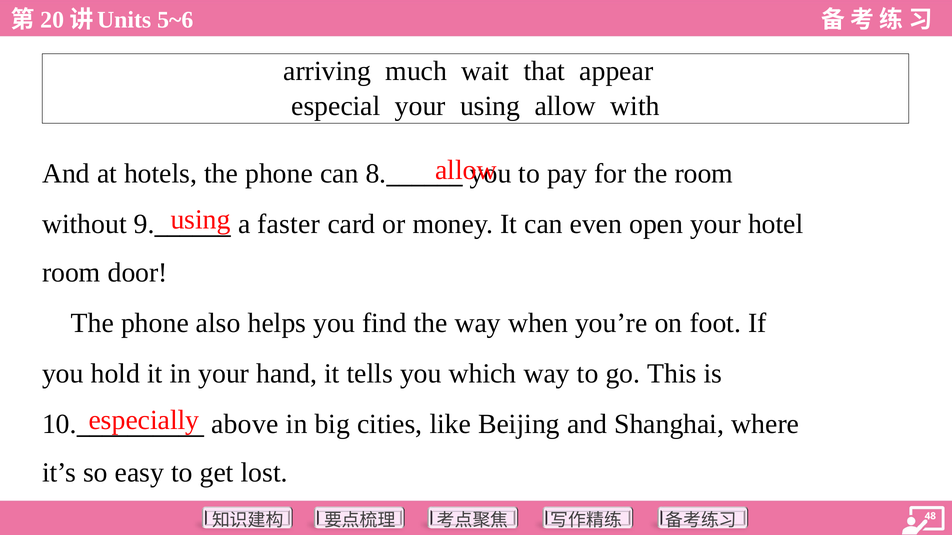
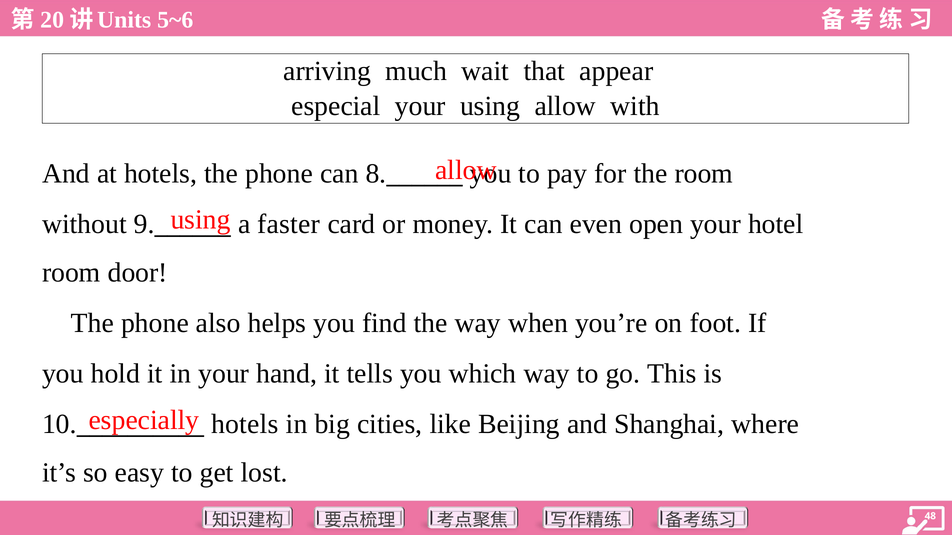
above at (245, 425): above -> hotels
